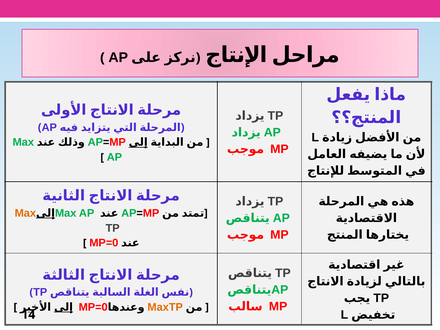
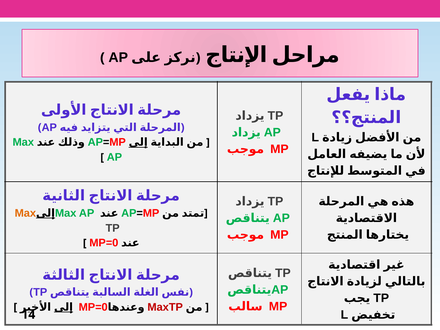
MaxTP colour: orange -> red
